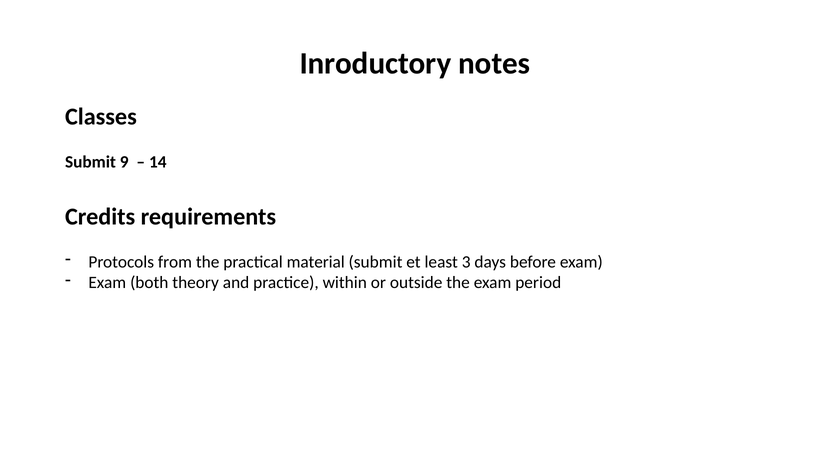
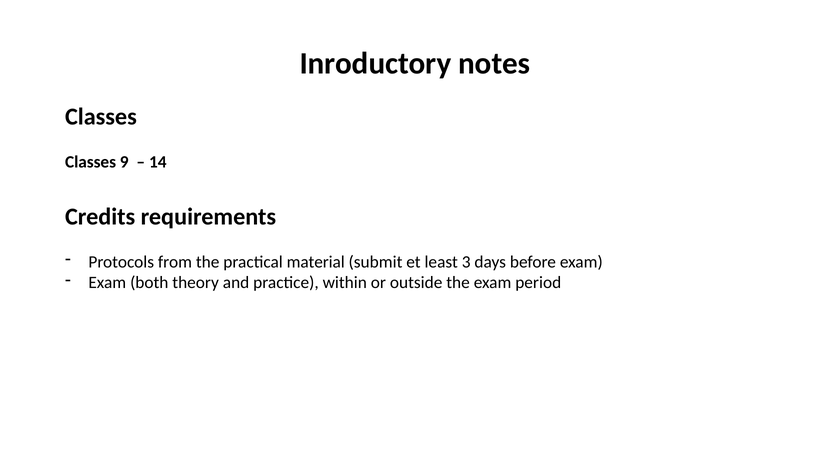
Submit at (91, 162): Submit -> Classes
